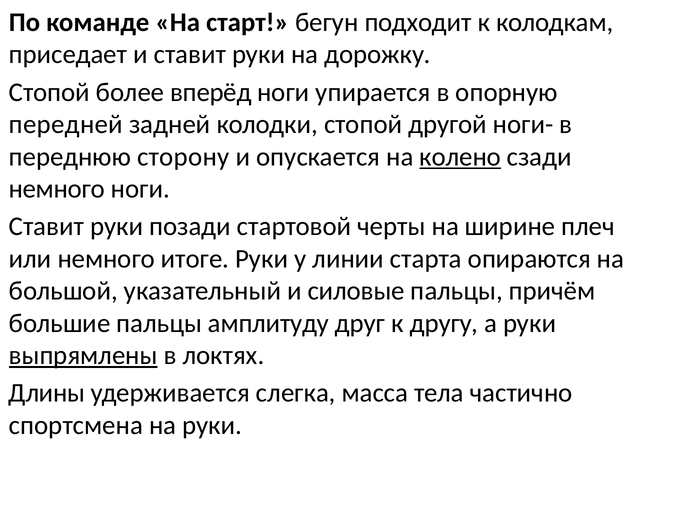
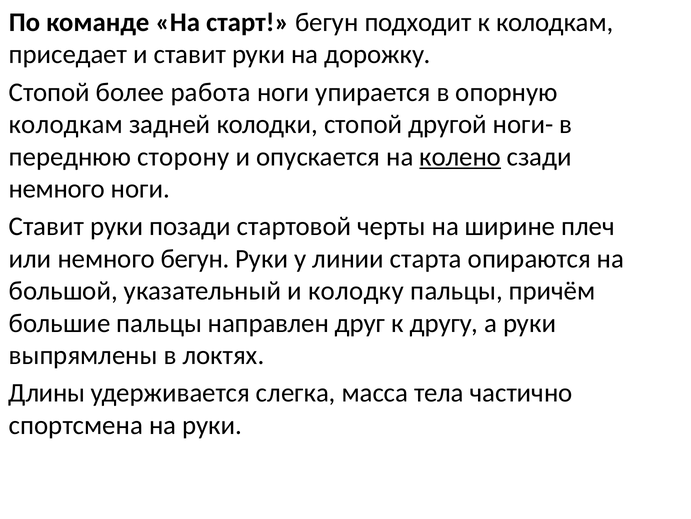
вперёд: вперёд -> работа
передней at (66, 124): передней -> колодкам
немного итоге: итоге -> бегун
силовые: силовые -> колодку
амплитуду: амплитуду -> направлен
выпрямлены underline: present -> none
